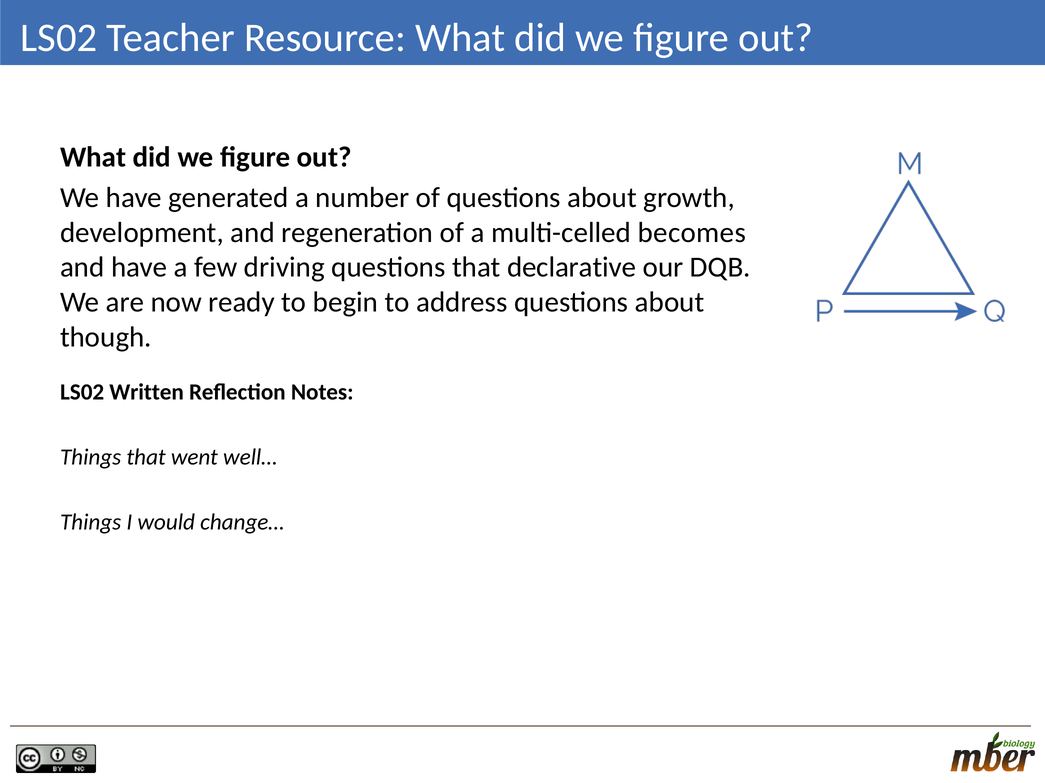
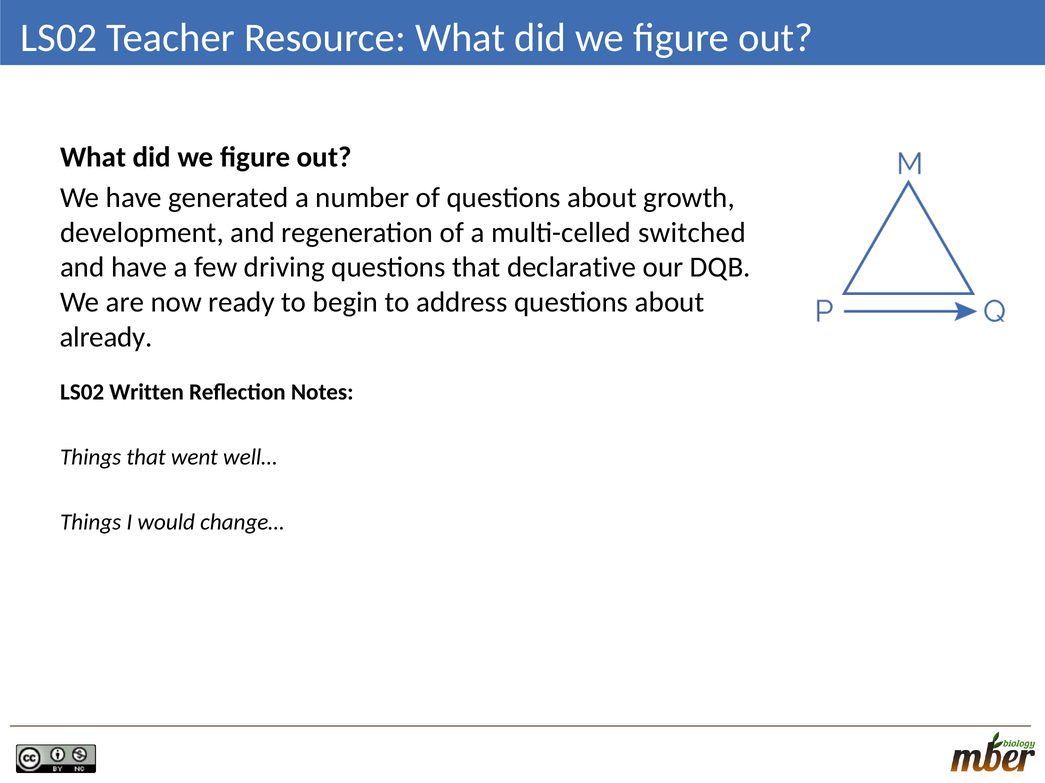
becomes: becomes -> switched
though: though -> already
